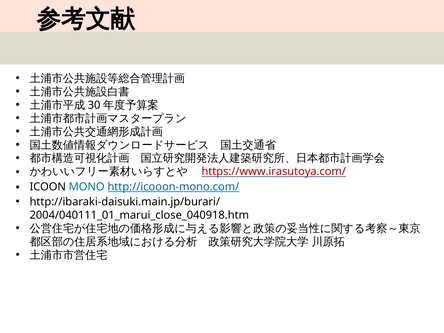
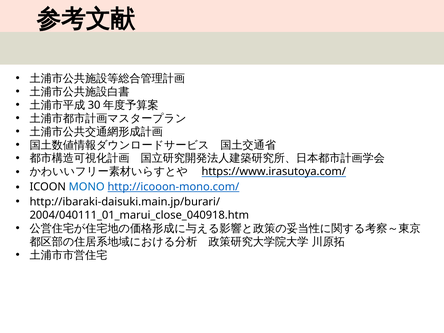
https://www.irasutoya.com/ colour: red -> black
